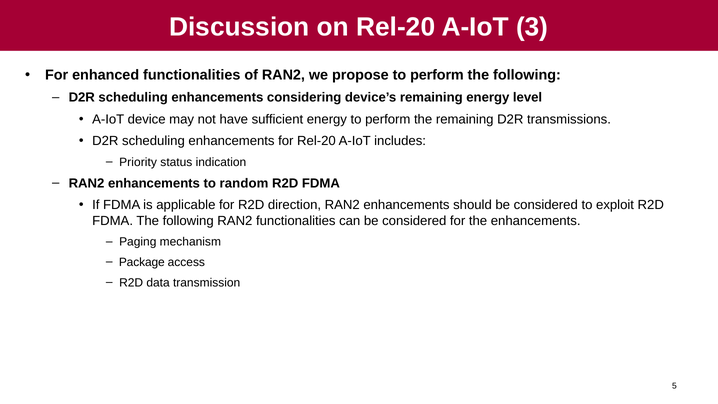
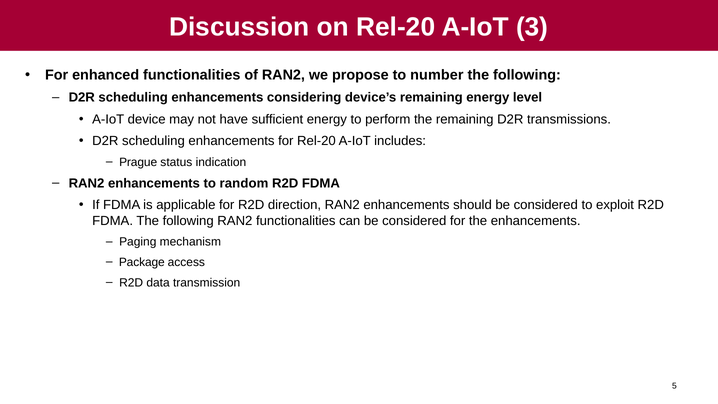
propose to perform: perform -> number
Priority: Priority -> Prague
